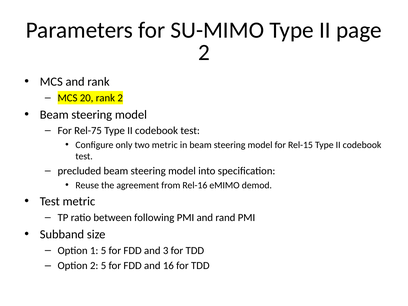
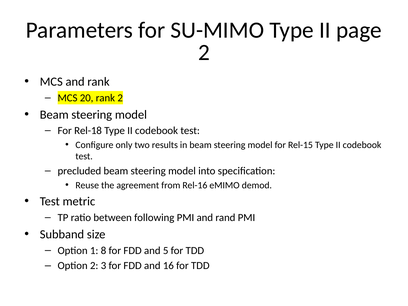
Rel-75: Rel-75 -> Rel-18
two metric: metric -> results
1 5: 5 -> 8
3: 3 -> 5
2 5: 5 -> 3
